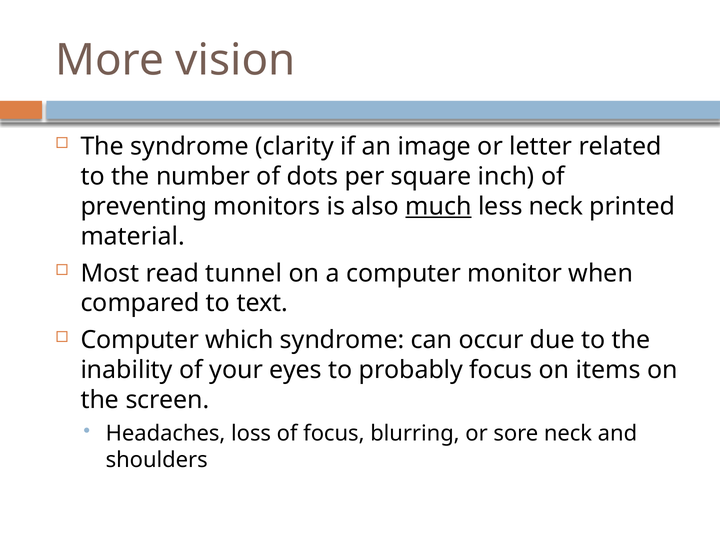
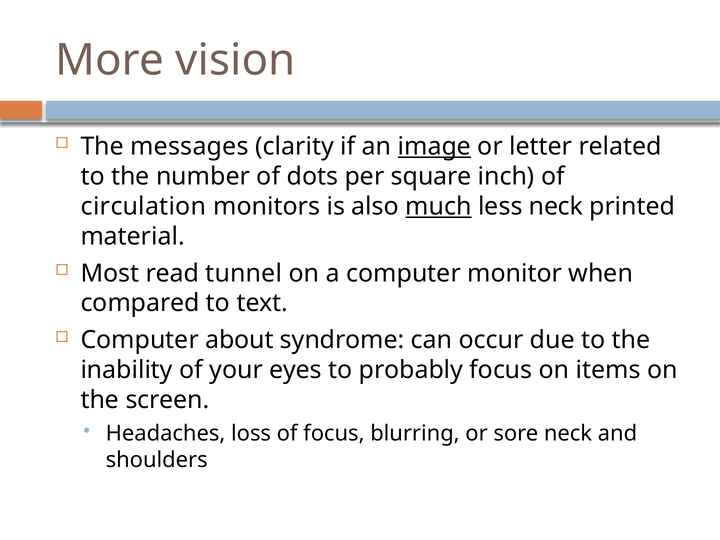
The syndrome: syndrome -> messages
image underline: none -> present
preventing: preventing -> circulation
which: which -> about
